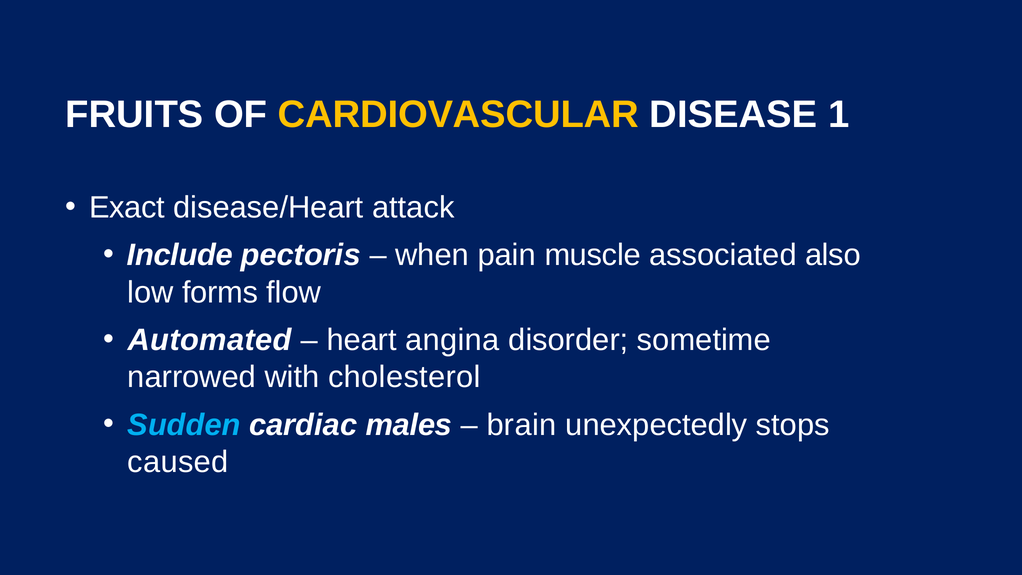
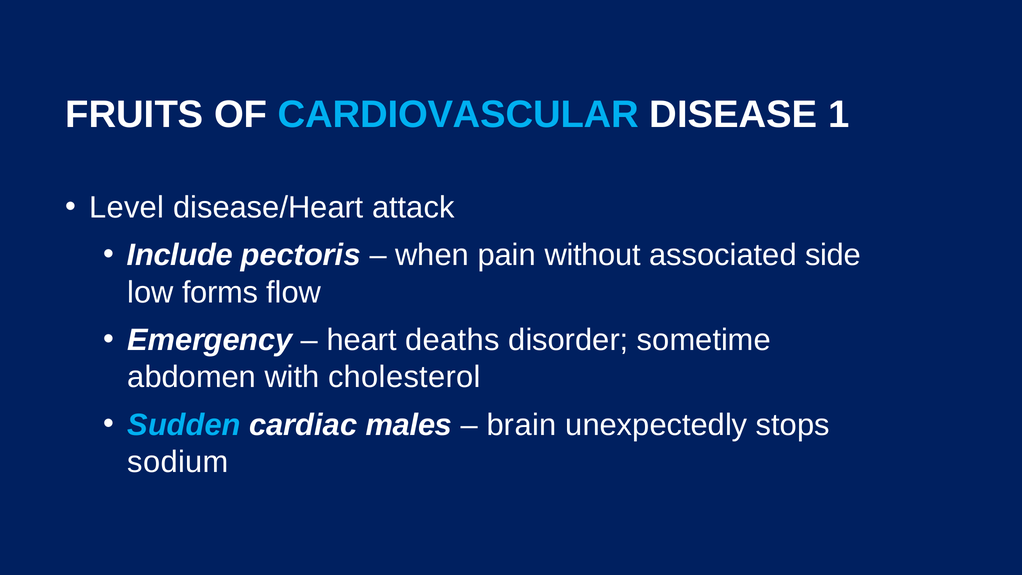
CARDIOVASCULAR colour: yellow -> light blue
Exact: Exact -> Level
muscle: muscle -> without
also: also -> side
Automated: Automated -> Emergency
angina: angina -> deaths
narrowed: narrowed -> abdomen
caused: caused -> sodium
